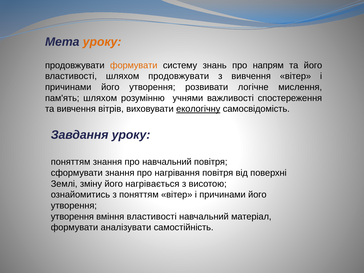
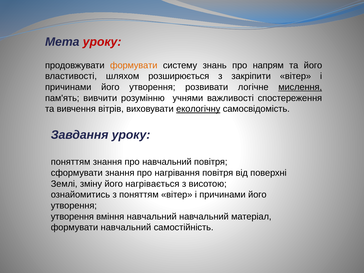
уроку at (102, 42) colour: orange -> red
шляхом продовжувати: продовжувати -> розширюється
з вивчення: вивчення -> закріпити
мислення underline: none -> present
пам'ять шляхом: шляхом -> вивчити
вміння властивості: властивості -> навчальний
формувати аналізувати: аналізувати -> навчальний
